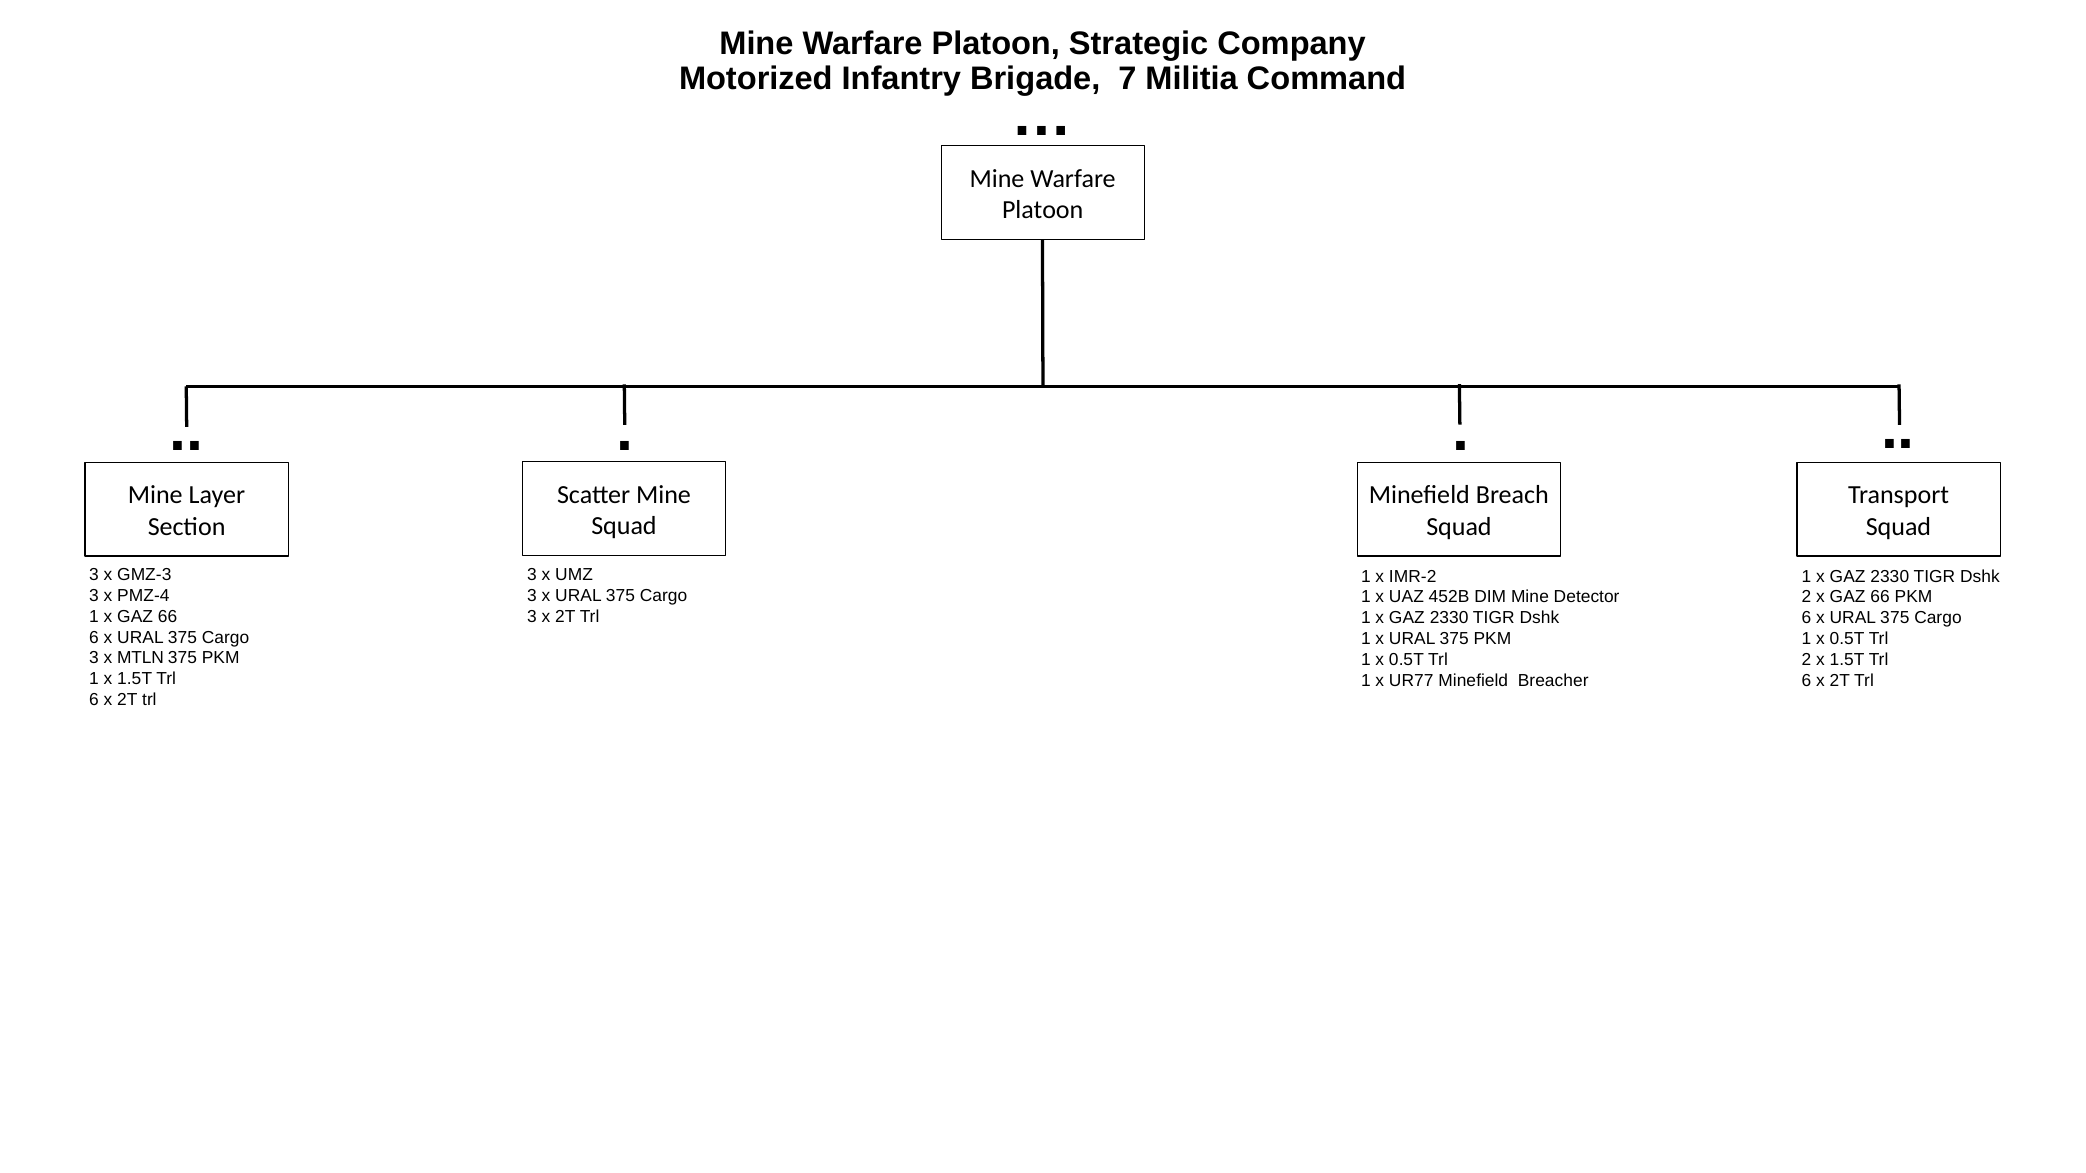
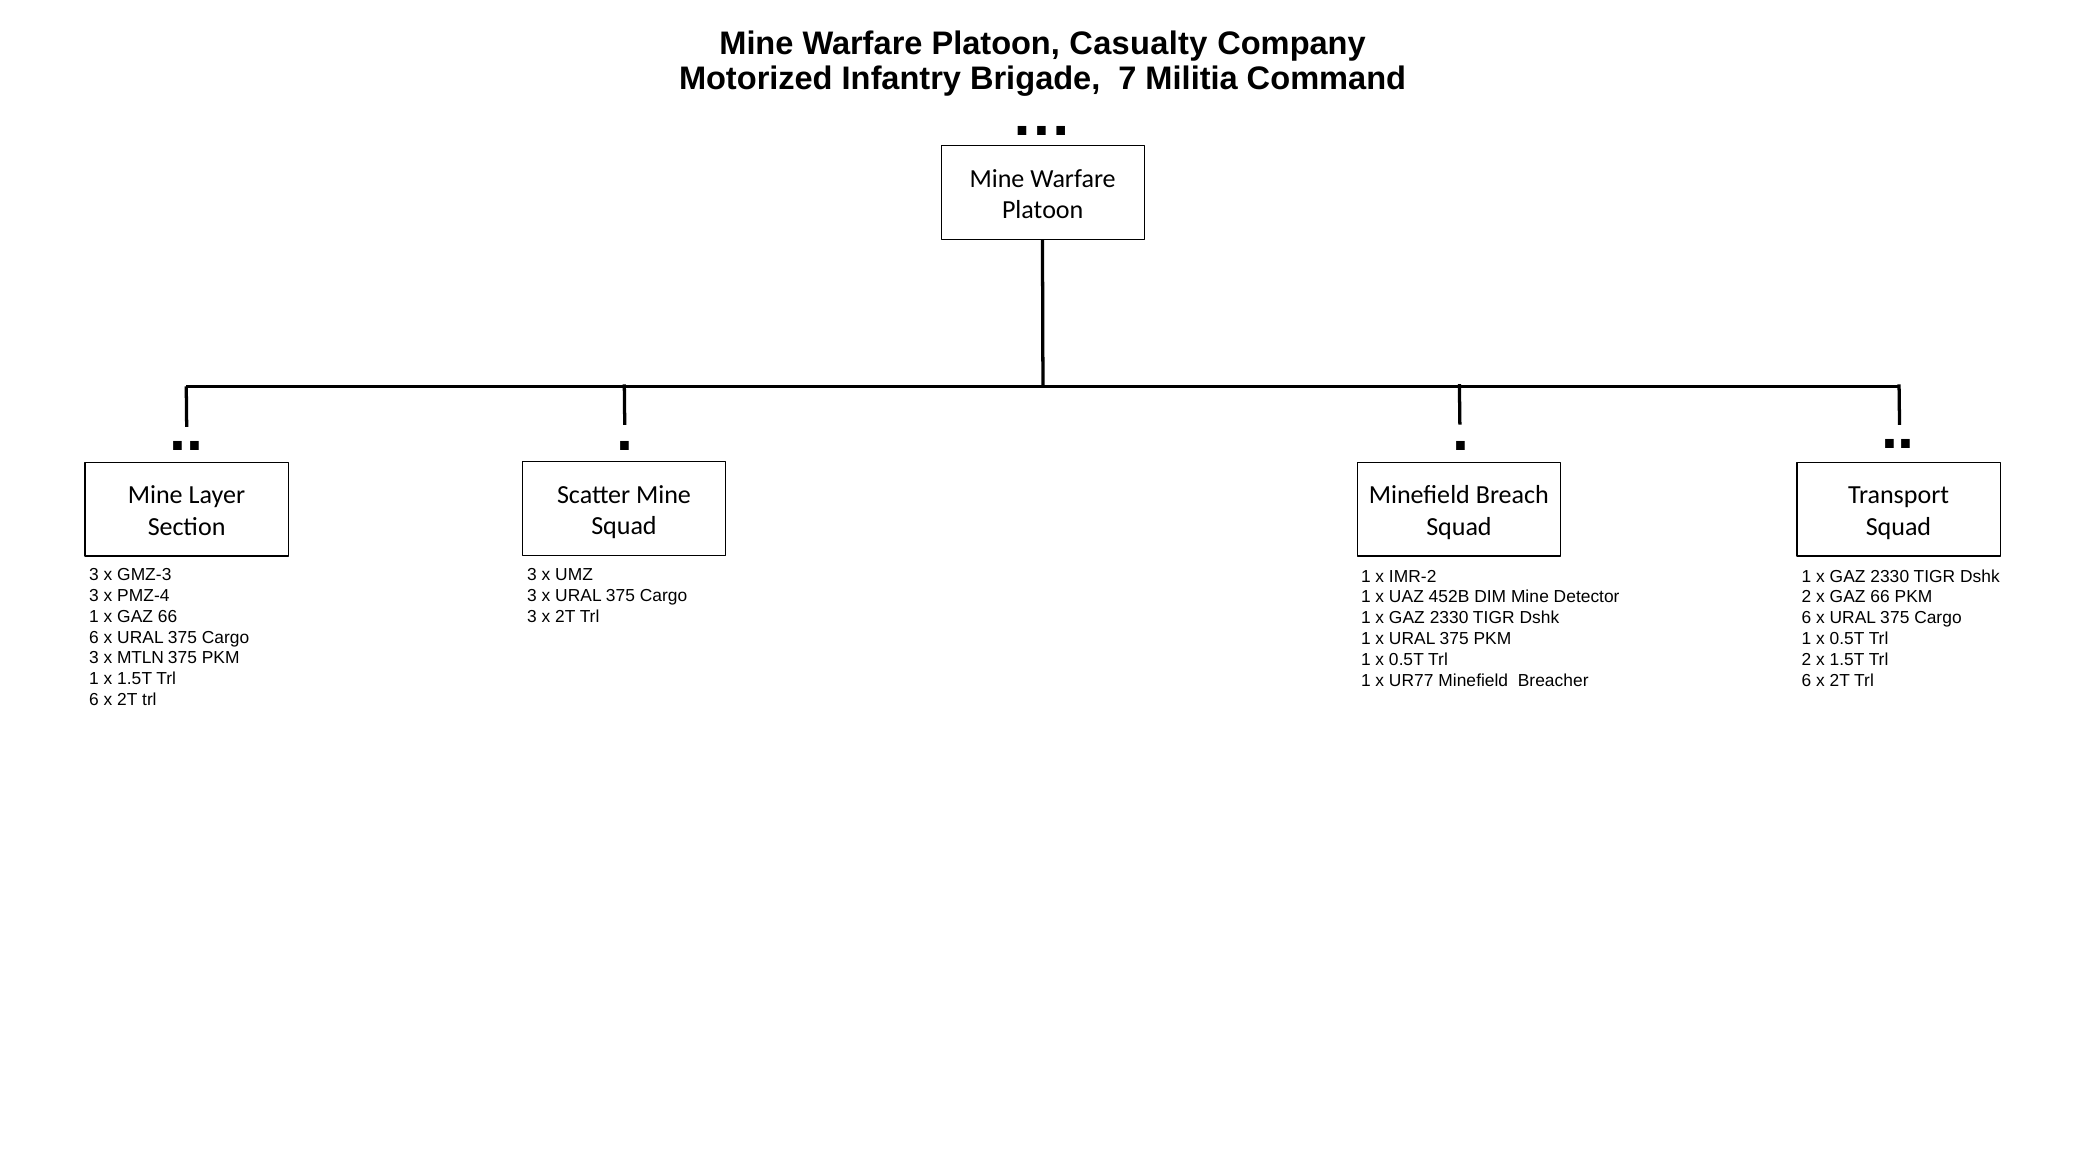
Strategic: Strategic -> Casualty
